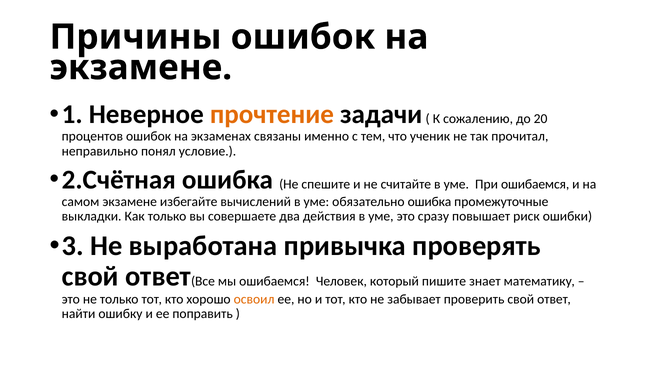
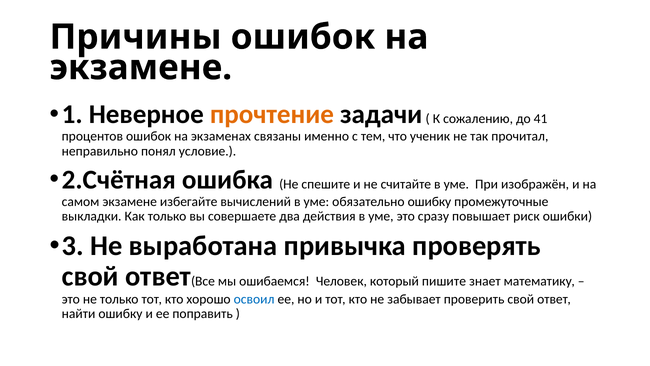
20: 20 -> 41
При ошибаемся: ошибаемся -> изображён
обязательно ошибка: ошибка -> ошибку
освоил colour: orange -> blue
